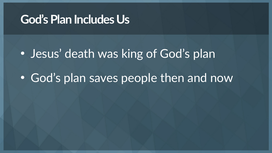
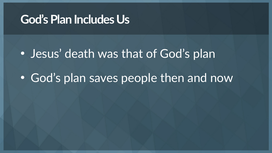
king: king -> that
